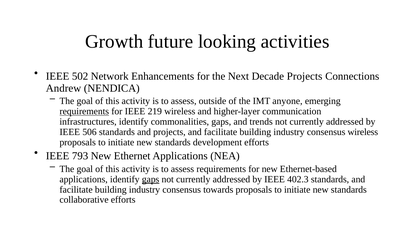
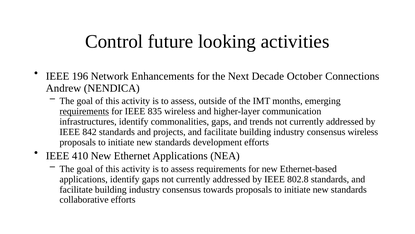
Growth: Growth -> Control
502: 502 -> 196
Decade Projects: Projects -> October
anyone: anyone -> months
219: 219 -> 835
506: 506 -> 842
793: 793 -> 410
gaps at (151, 179) underline: present -> none
402.3: 402.3 -> 802.8
